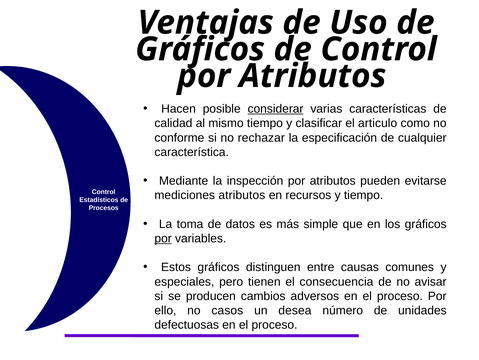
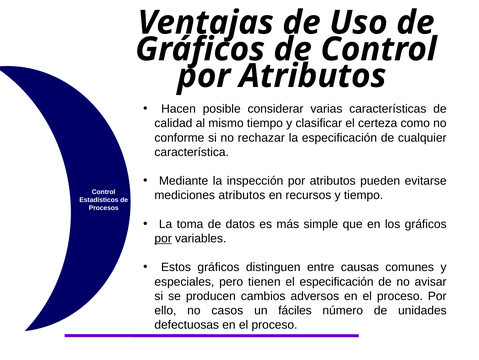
considerar underline: present -> none
articulo: articulo -> certeza
el consecuencia: consecuencia -> especificación
desea: desea -> fáciles
